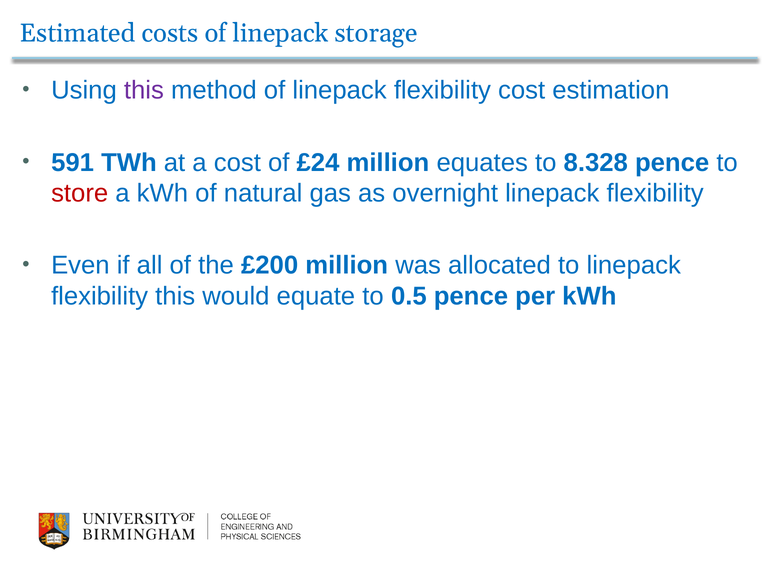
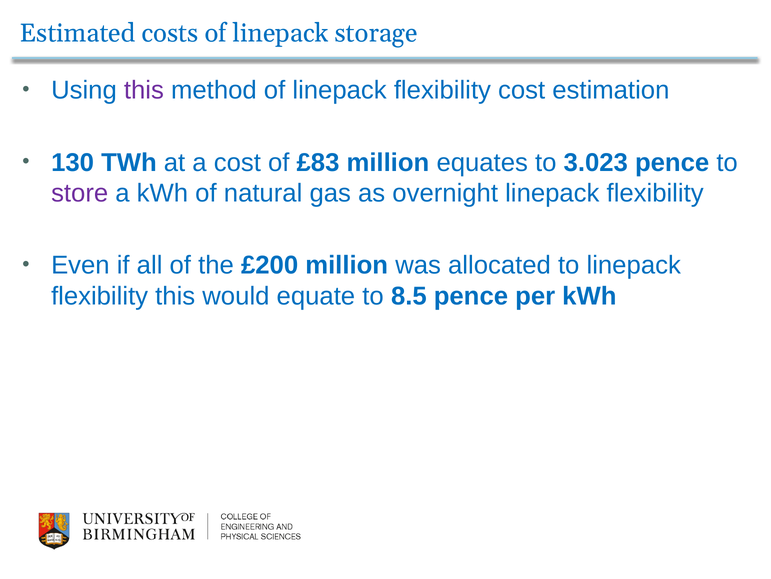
591: 591 -> 130
£24: £24 -> £83
8.328: 8.328 -> 3.023
store colour: red -> purple
0.5: 0.5 -> 8.5
